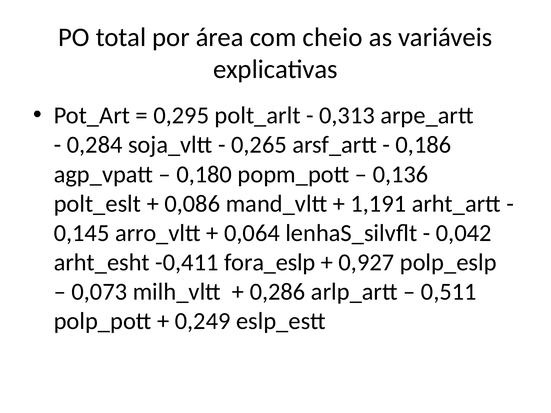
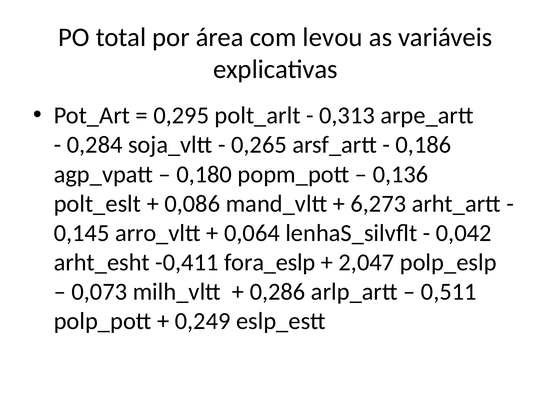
cheio: cheio -> levou
1,191: 1,191 -> 6,273
0,927: 0,927 -> 2,047
